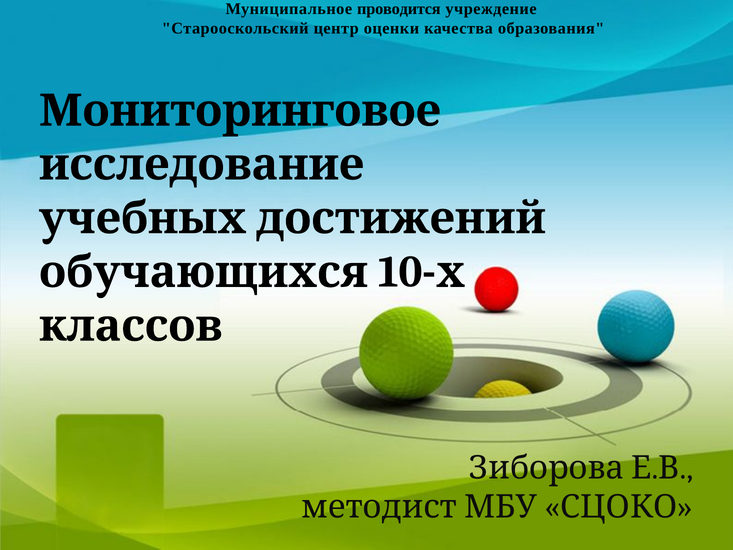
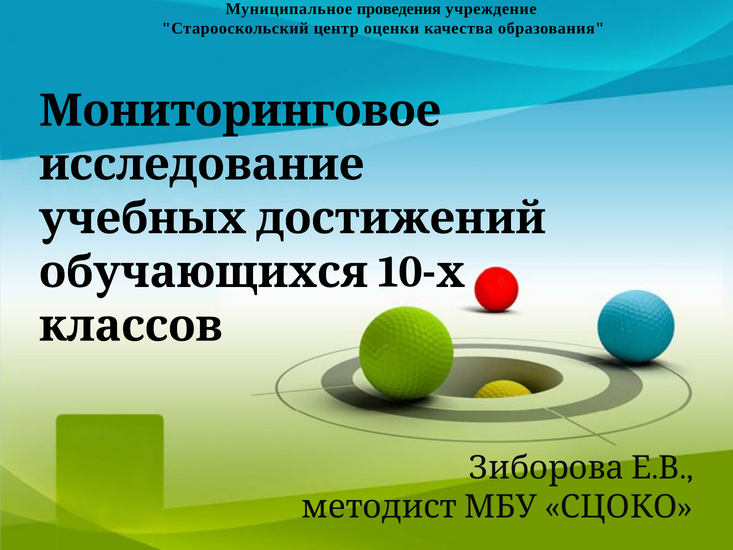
проводится: проводится -> проведения
